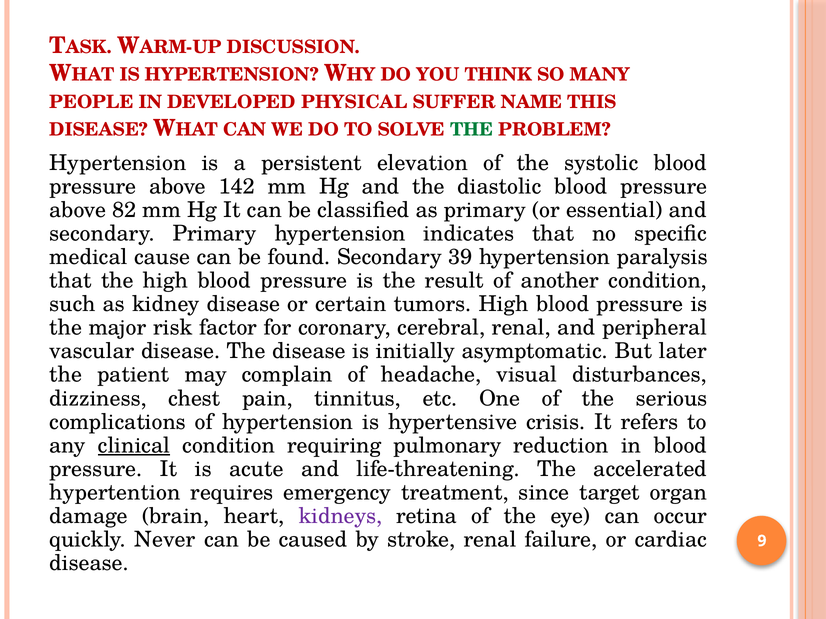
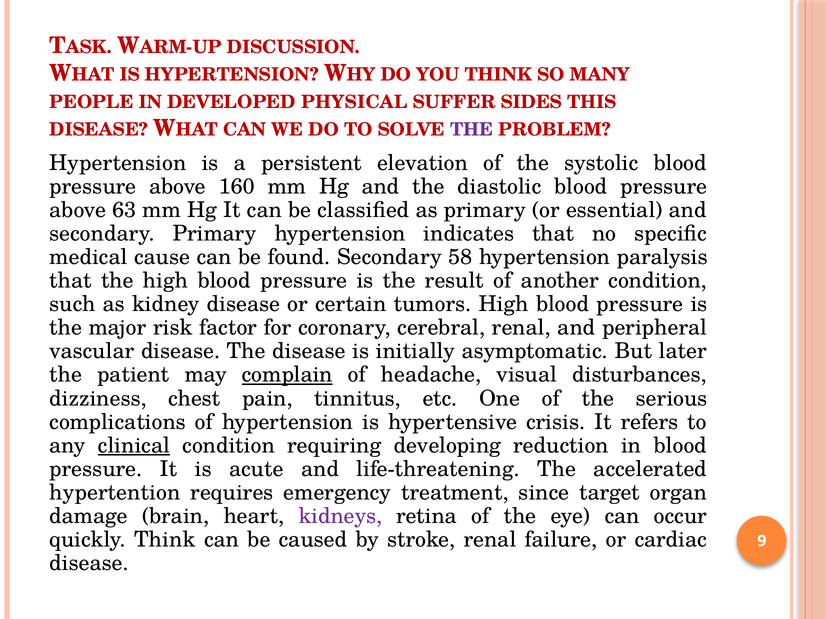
NAME: NAME -> SIDES
THE at (472, 130) colour: green -> purple
142: 142 -> 160
82: 82 -> 63
39: 39 -> 58
complain underline: none -> present
pulmonary: pulmonary -> developing
quickly Never: Never -> Think
